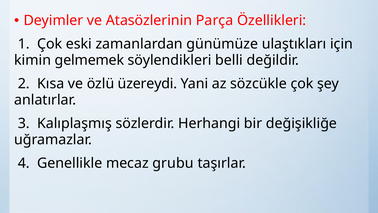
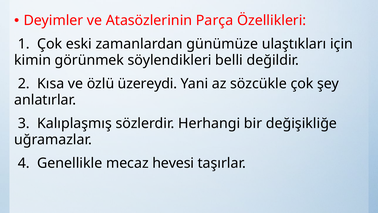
gelmemek: gelmemek -> görünmek
grubu: grubu -> hevesi
